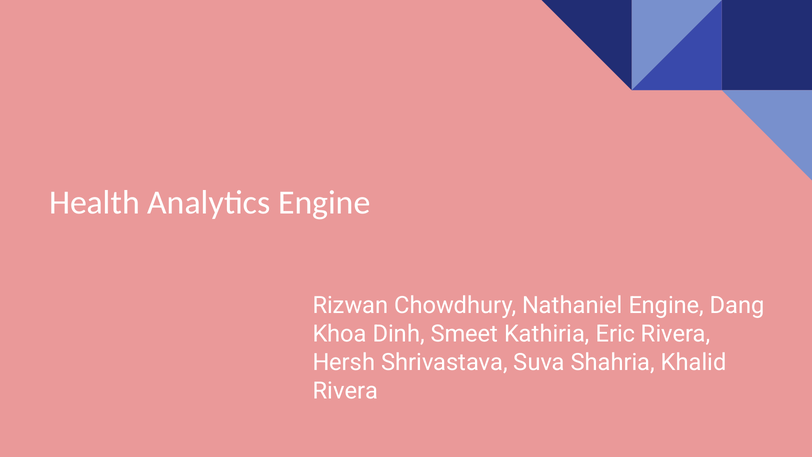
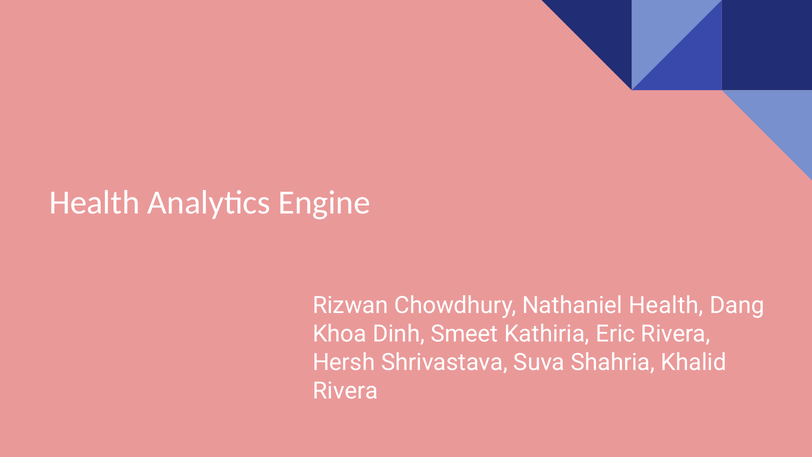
Nathaniel Engine: Engine -> Health
